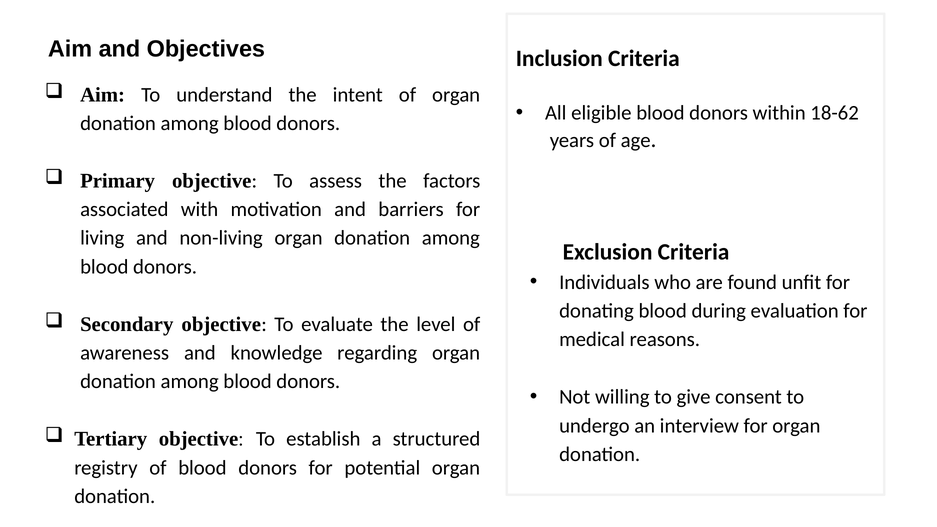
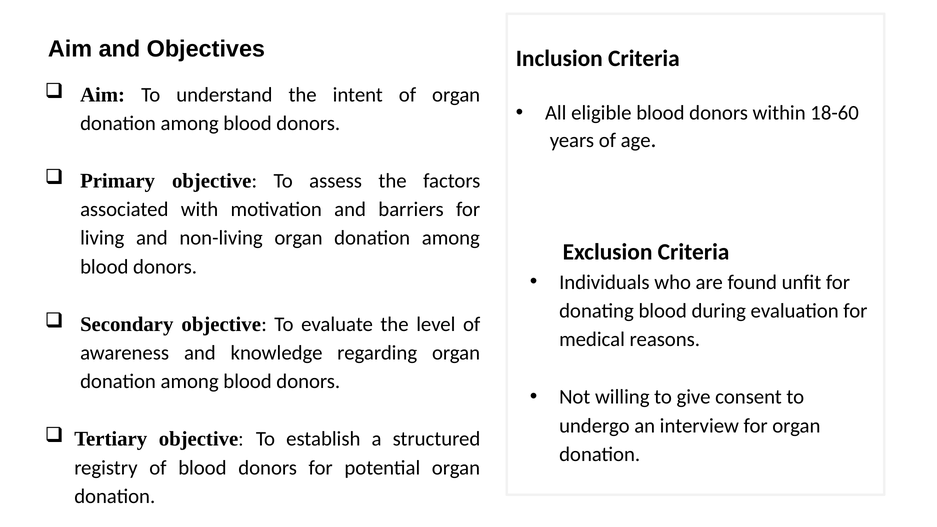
18-62: 18-62 -> 18-60
